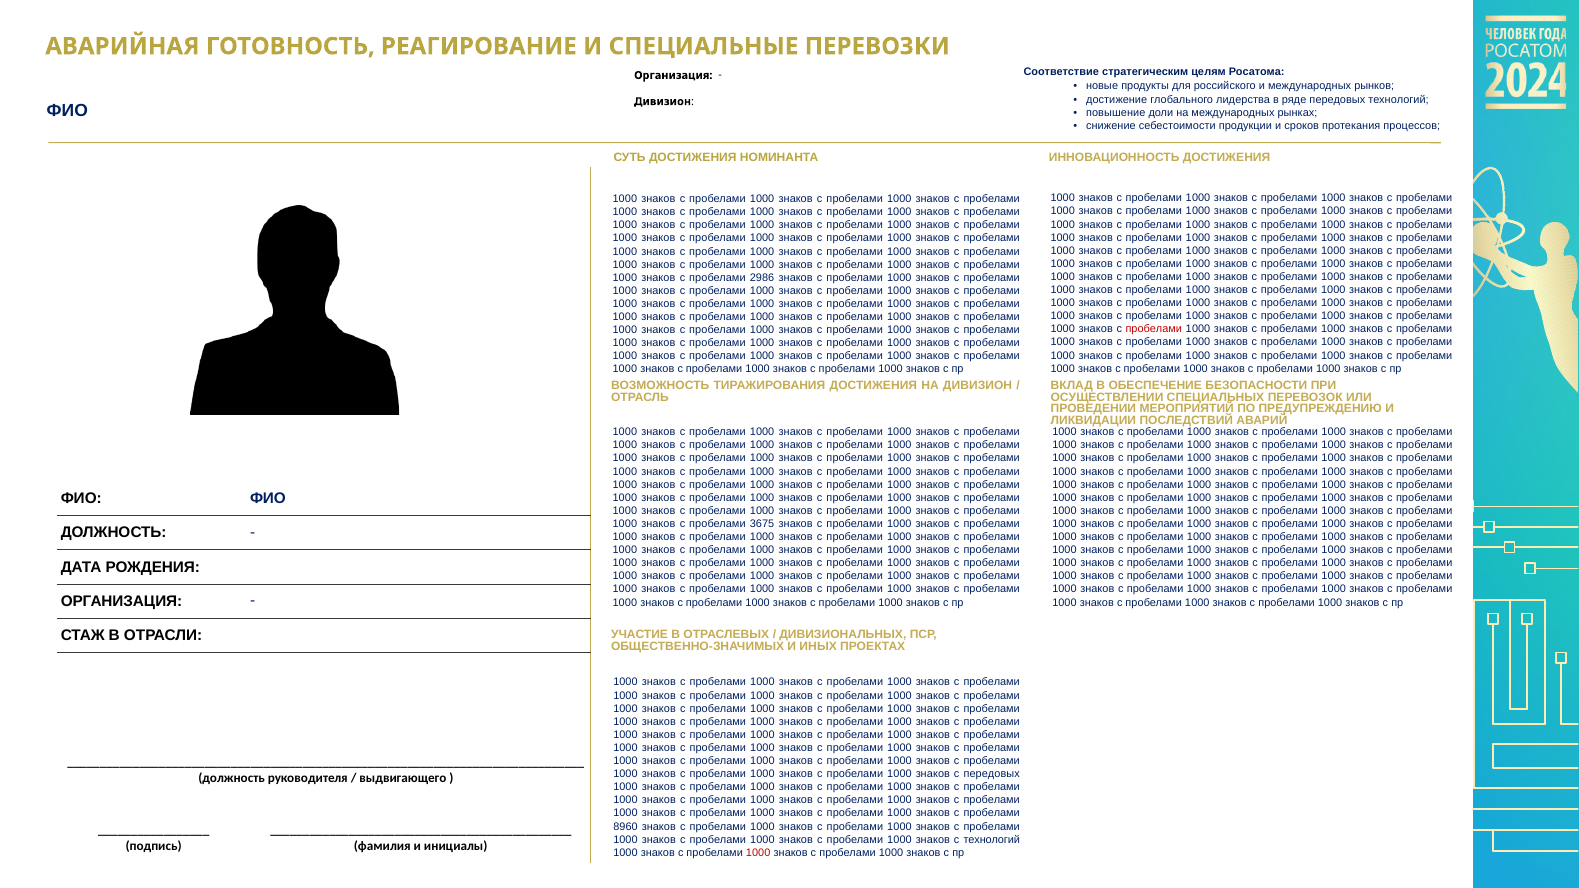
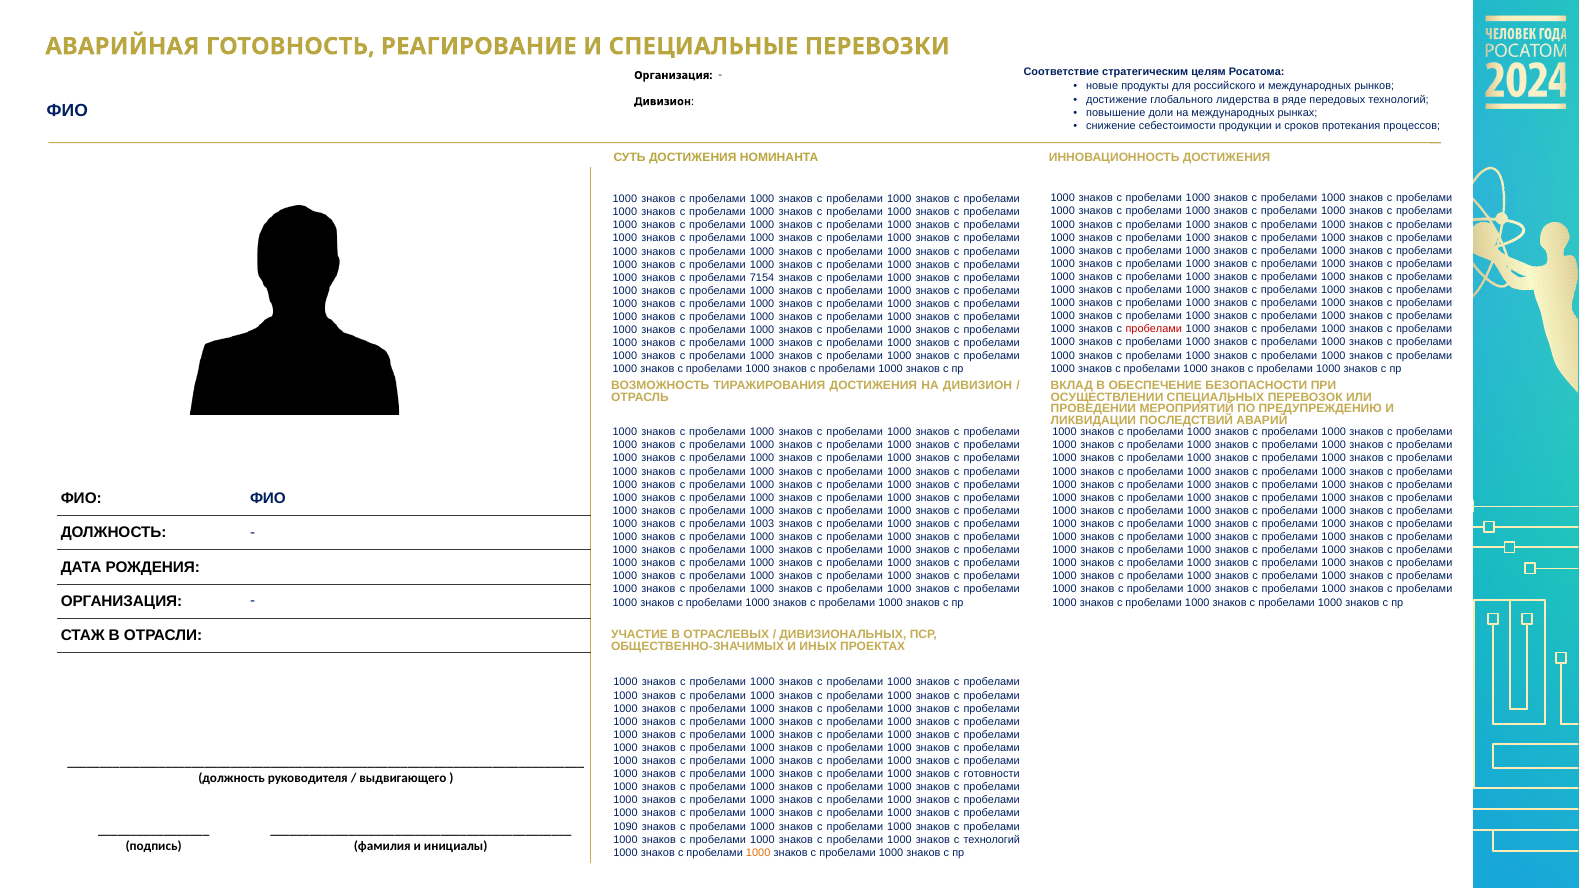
2986: 2986 -> 7154
3675: 3675 -> 1003
с передовых: передовых -> готовности
8960: 8960 -> 1090
1000 at (758, 853) colour: red -> orange
